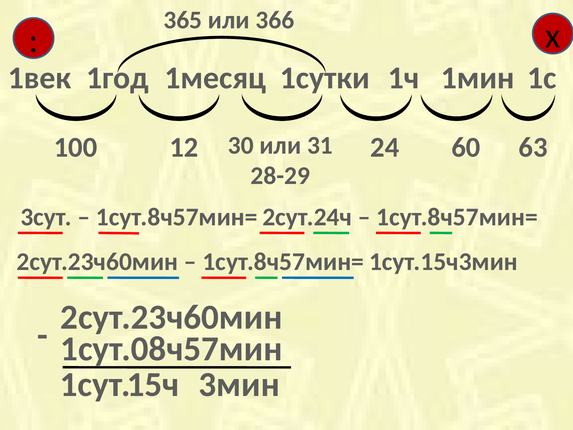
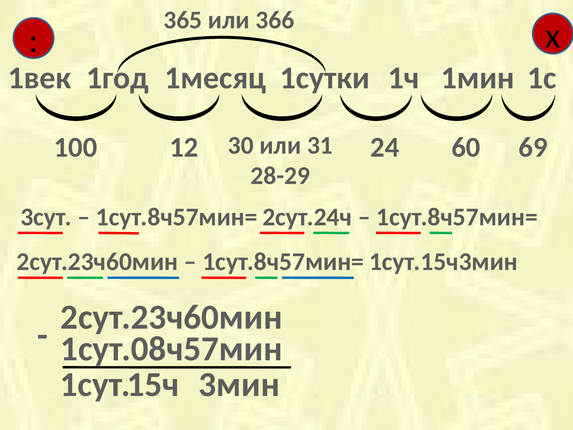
63: 63 -> 69
